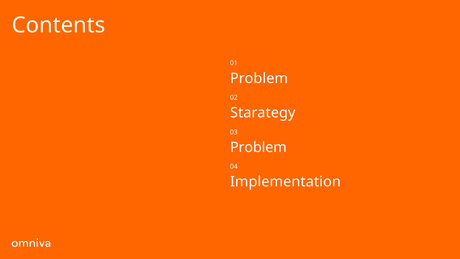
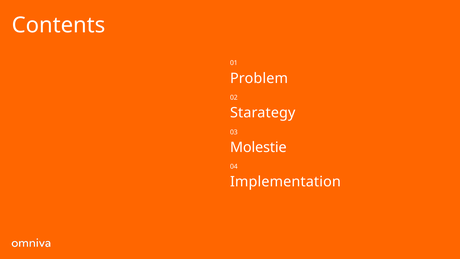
Problem at (258, 147): Problem -> Molestie
